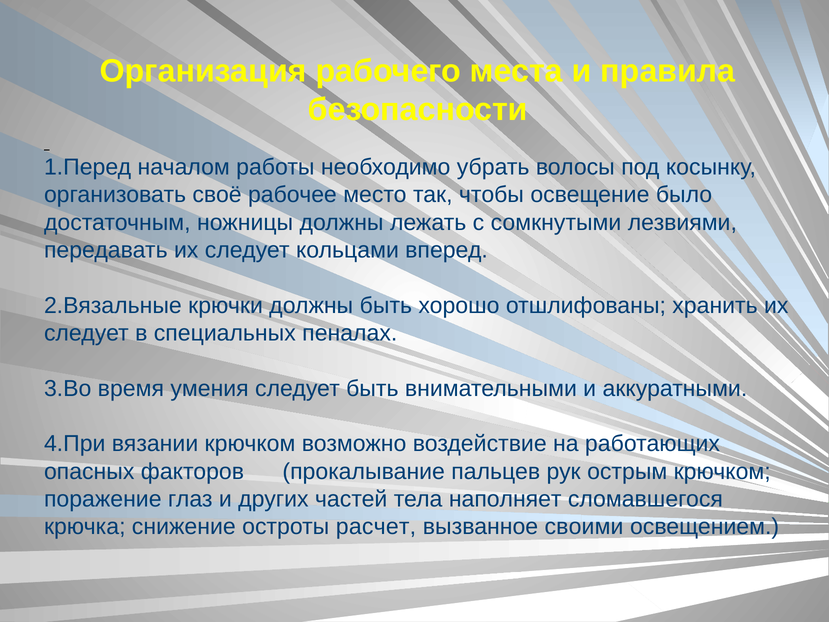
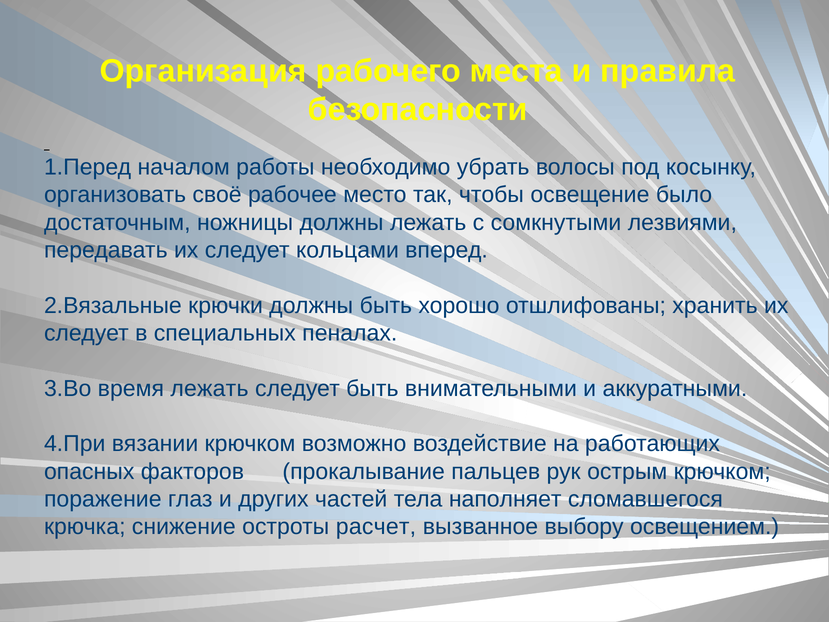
время умения: умения -> лежать
своими: своими -> выбору
